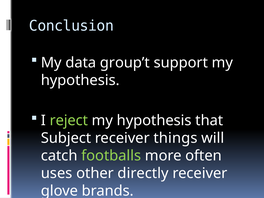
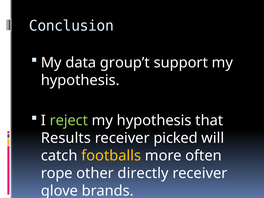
Subject: Subject -> Results
things: things -> picked
footballs colour: light green -> yellow
uses: uses -> rope
